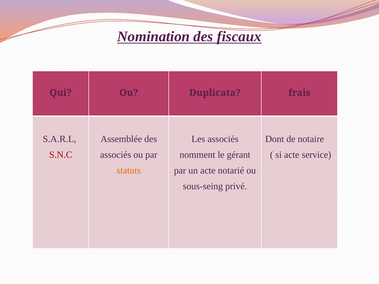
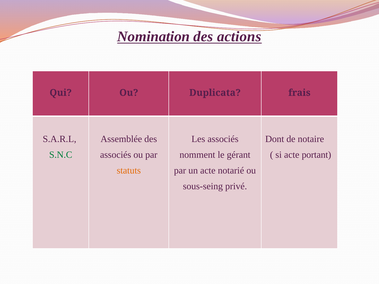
fiscaux: fiscaux -> actions
S.N.C colour: red -> green
service: service -> portant
